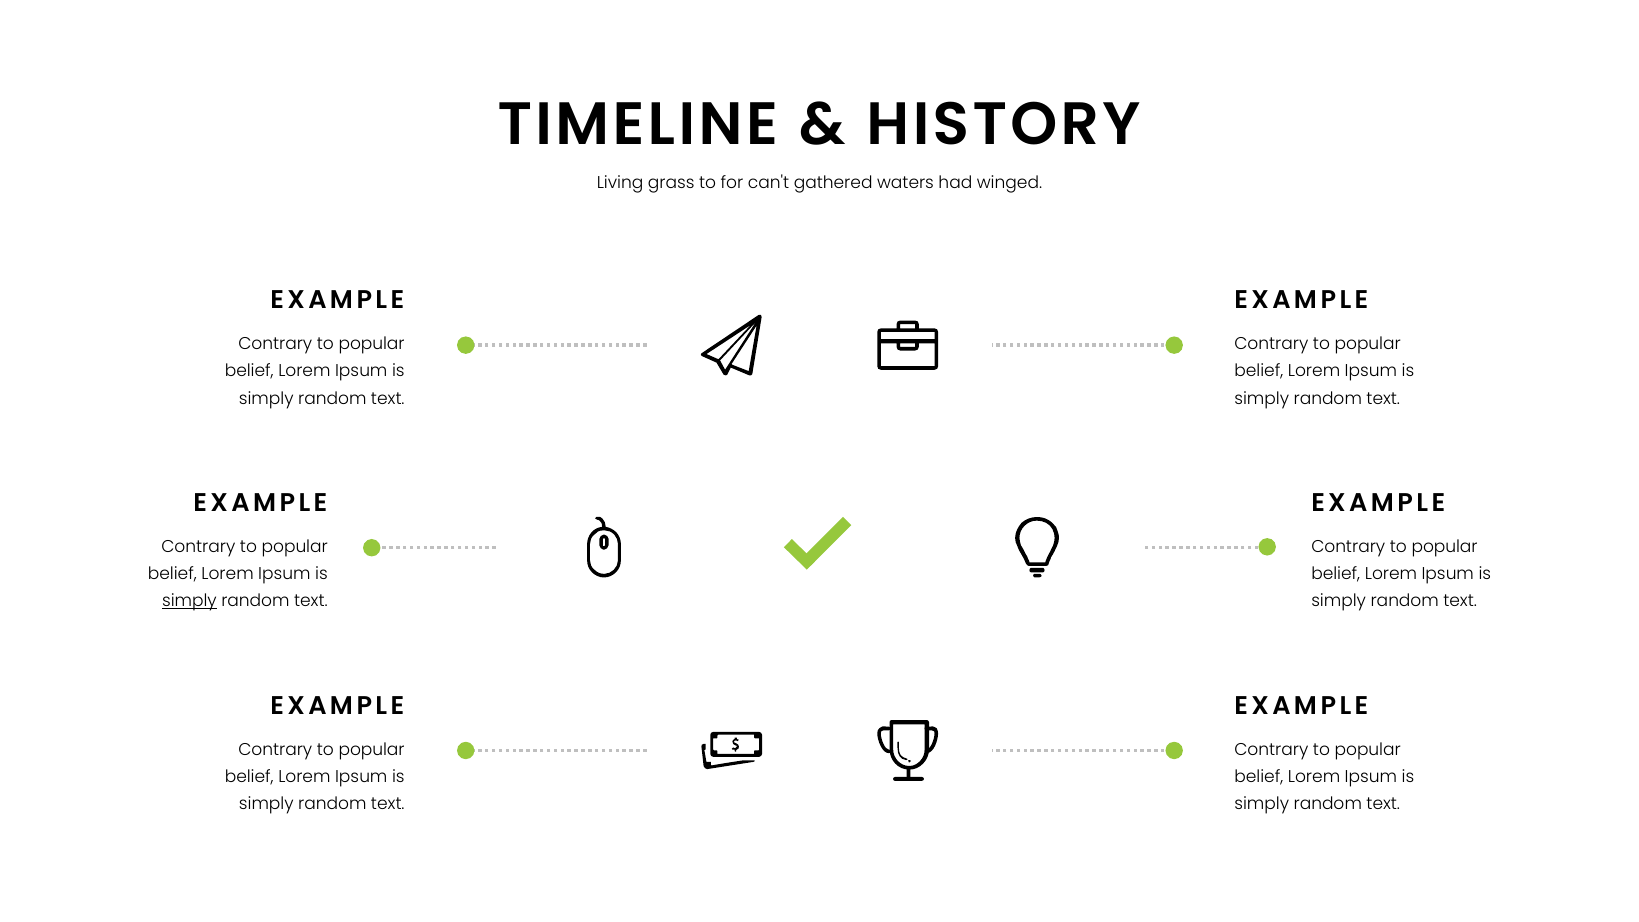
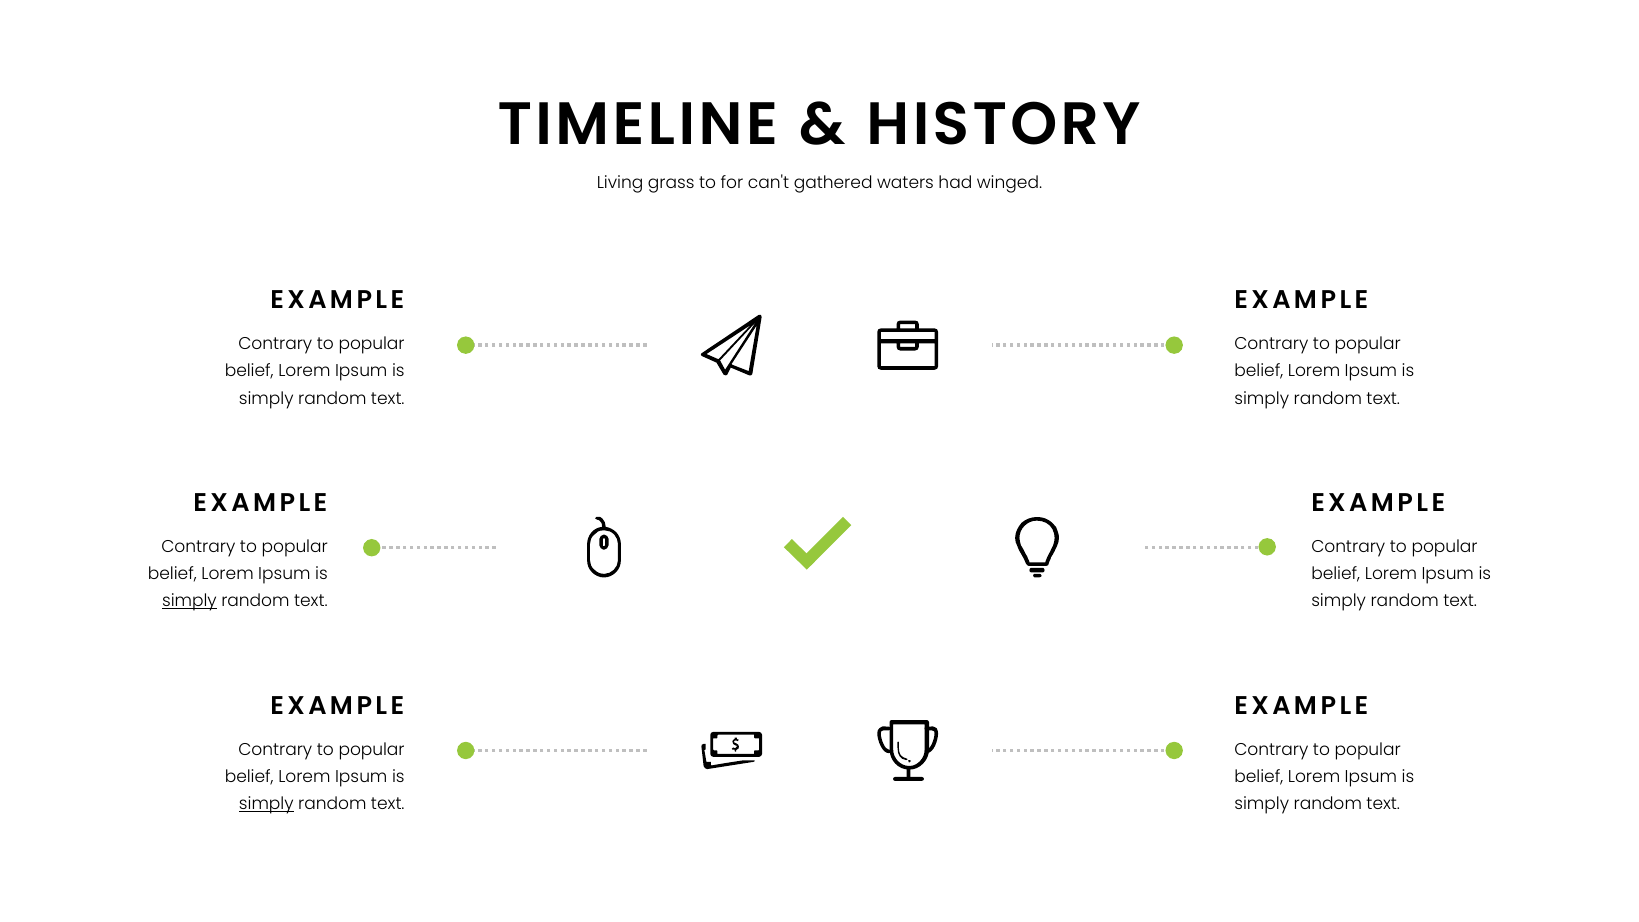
simply at (266, 804) underline: none -> present
